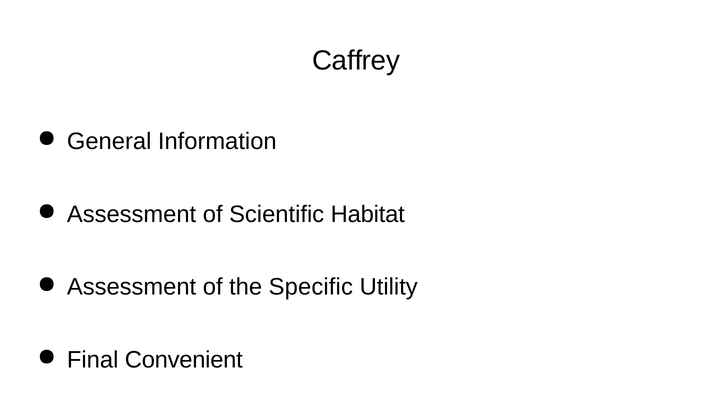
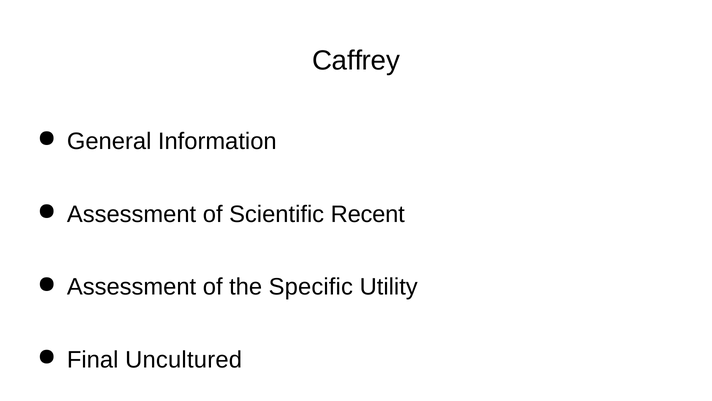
Habitat: Habitat -> Recent
Convenient: Convenient -> Uncultured
